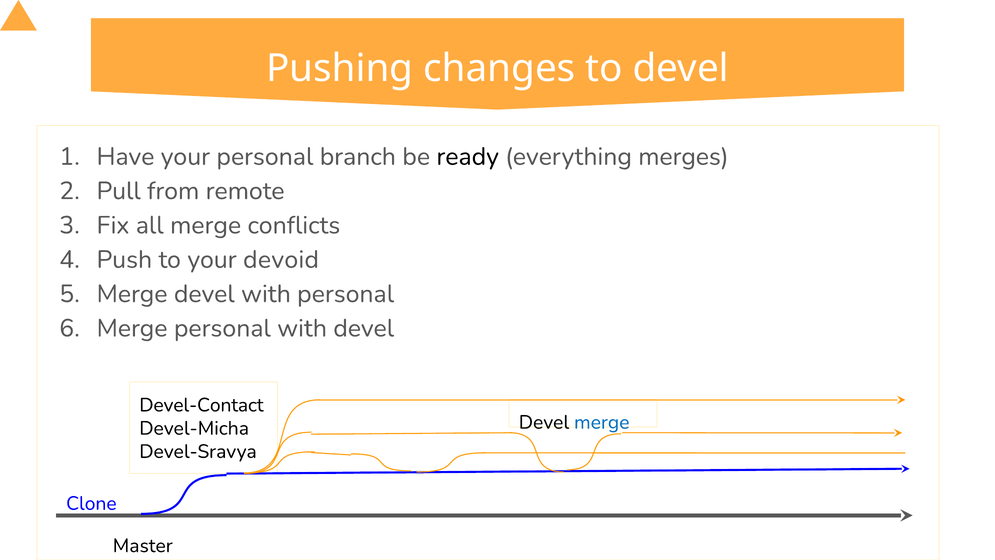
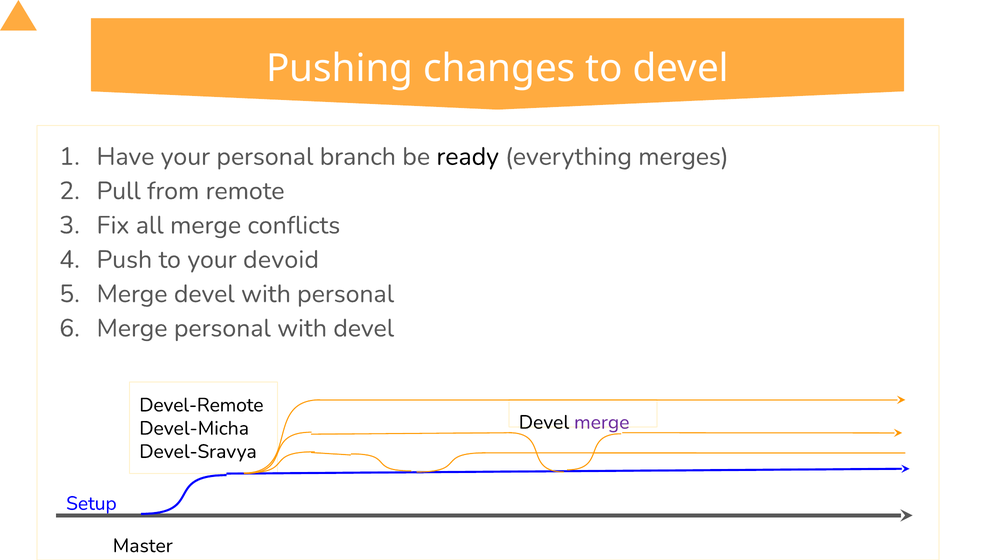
Devel-Contact: Devel-Contact -> Devel-Remote
merge at (602, 422) colour: blue -> purple
Clone: Clone -> Setup
